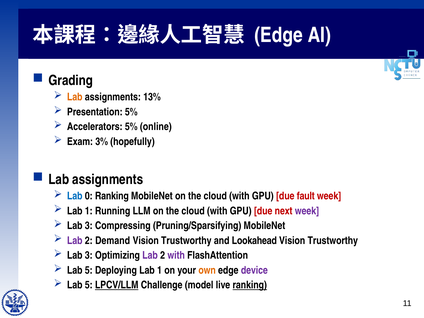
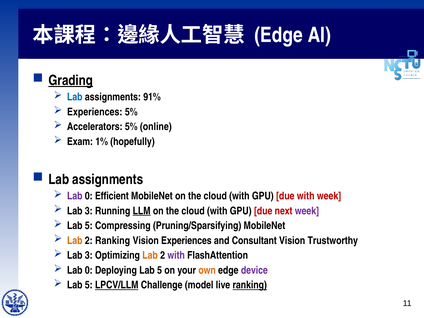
Grading underline: none -> present
Lab at (75, 97) colour: orange -> blue
13%: 13% -> 91%
Presentation at (95, 112): Presentation -> Experiences
3%: 3% -> 1%
Lab at (75, 196) colour: blue -> purple
0 Ranking: Ranking -> Efficient
due fault: fault -> with
1 at (89, 211): 1 -> 3
LLM underline: none -> present
3 at (89, 226): 3 -> 5
Lab at (75, 241) colour: purple -> orange
2 Demand: Demand -> Ranking
Trustworthy at (186, 241): Trustworthy -> Experiences
Lookahead: Lookahead -> Consultant
Lab at (150, 255) colour: purple -> orange
5 at (89, 270): 5 -> 0
Deploying Lab 1: 1 -> 5
